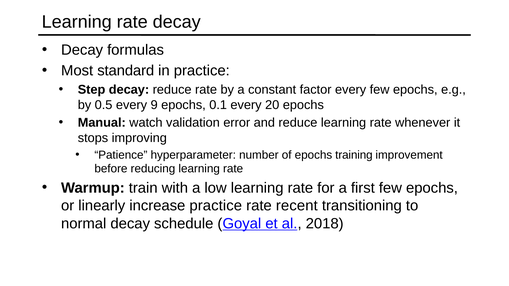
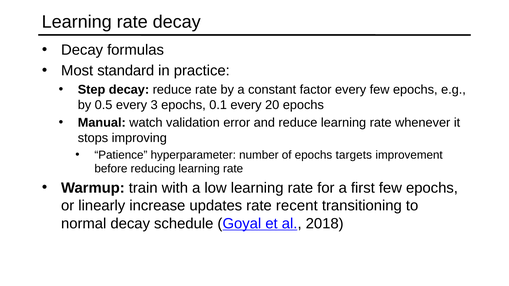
9: 9 -> 3
training: training -> targets
increase practice: practice -> updates
